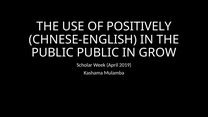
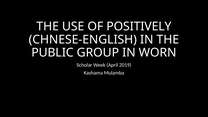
PUBLIC PUBLIC: PUBLIC -> GROUP
GROW: GROW -> WORN
